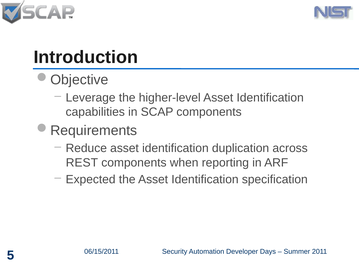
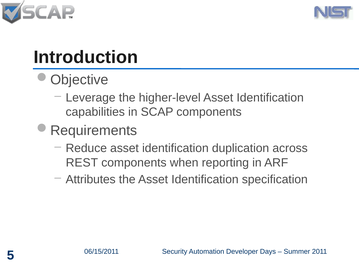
Expected: Expected -> Attributes
